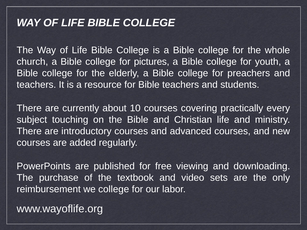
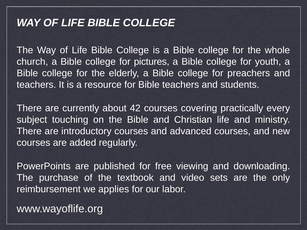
10: 10 -> 42
we college: college -> applies
